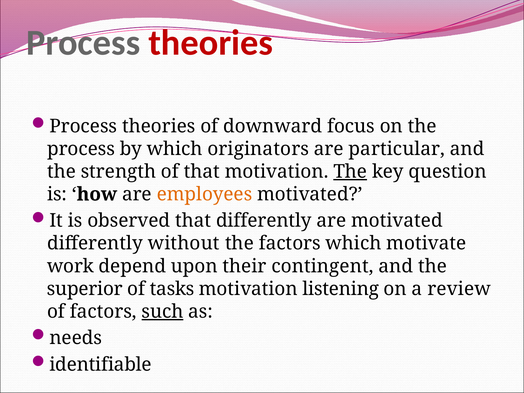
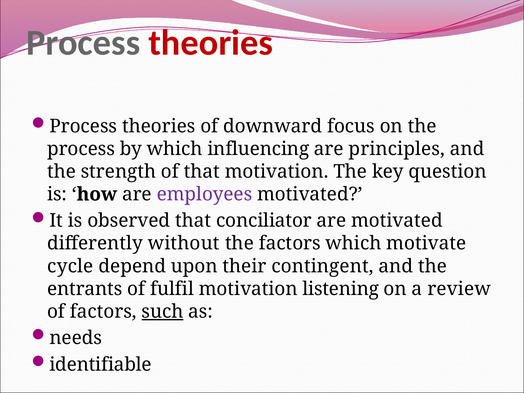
originators: originators -> influencing
particular: particular -> principles
The at (350, 172) underline: present -> none
employees colour: orange -> purple
that differently: differently -> conciliator
work: work -> cycle
superior: superior -> entrants
tasks: tasks -> fulfil
